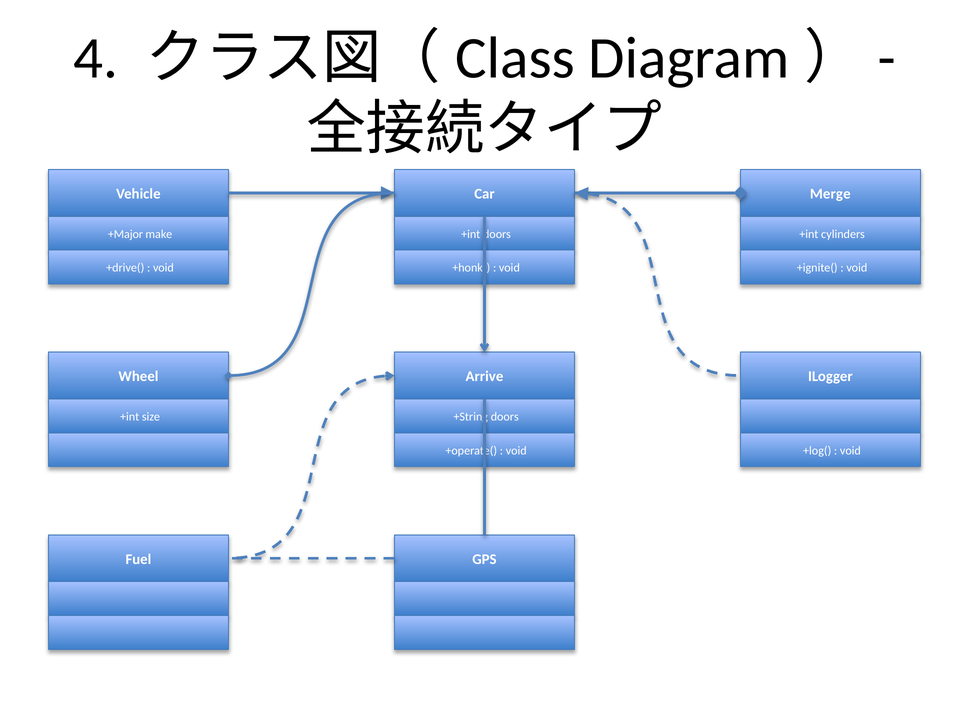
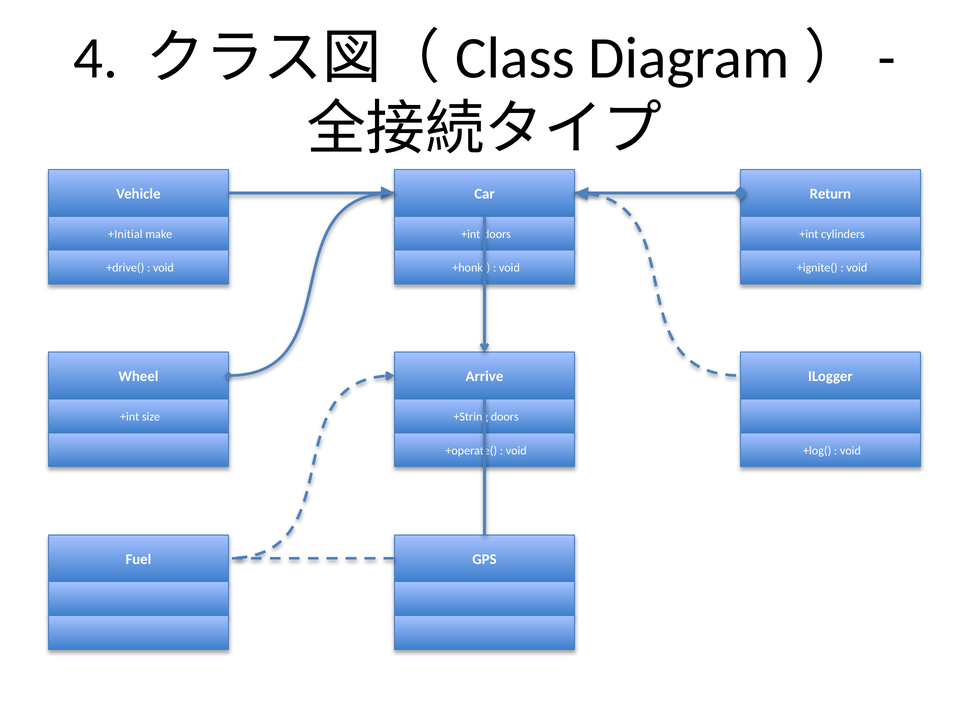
Merge: Merge -> Return
+Major: +Major -> +Initial
